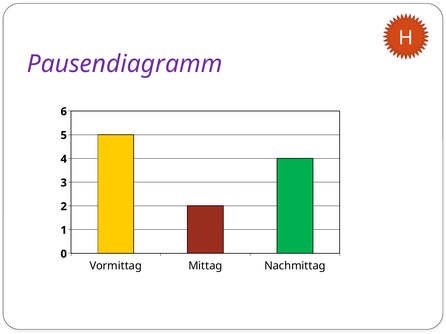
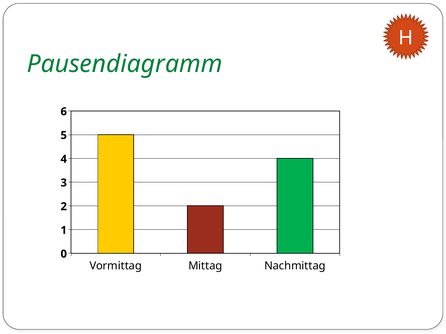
Pausendiagramm colour: purple -> green
